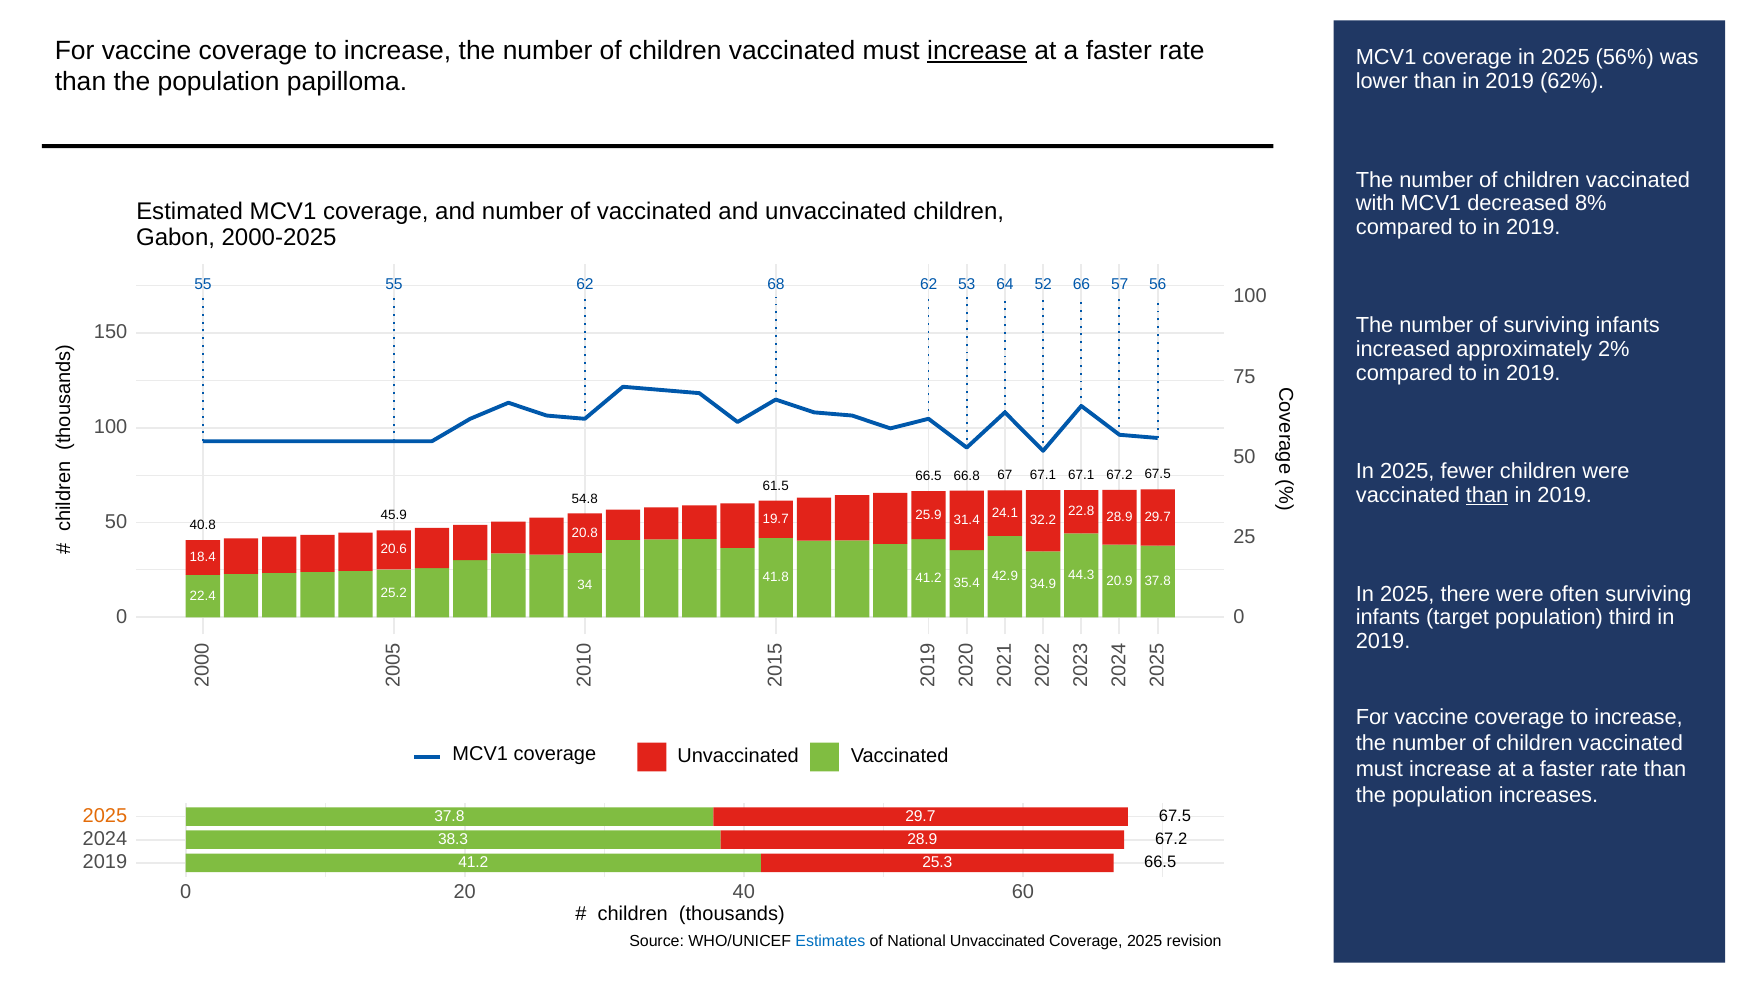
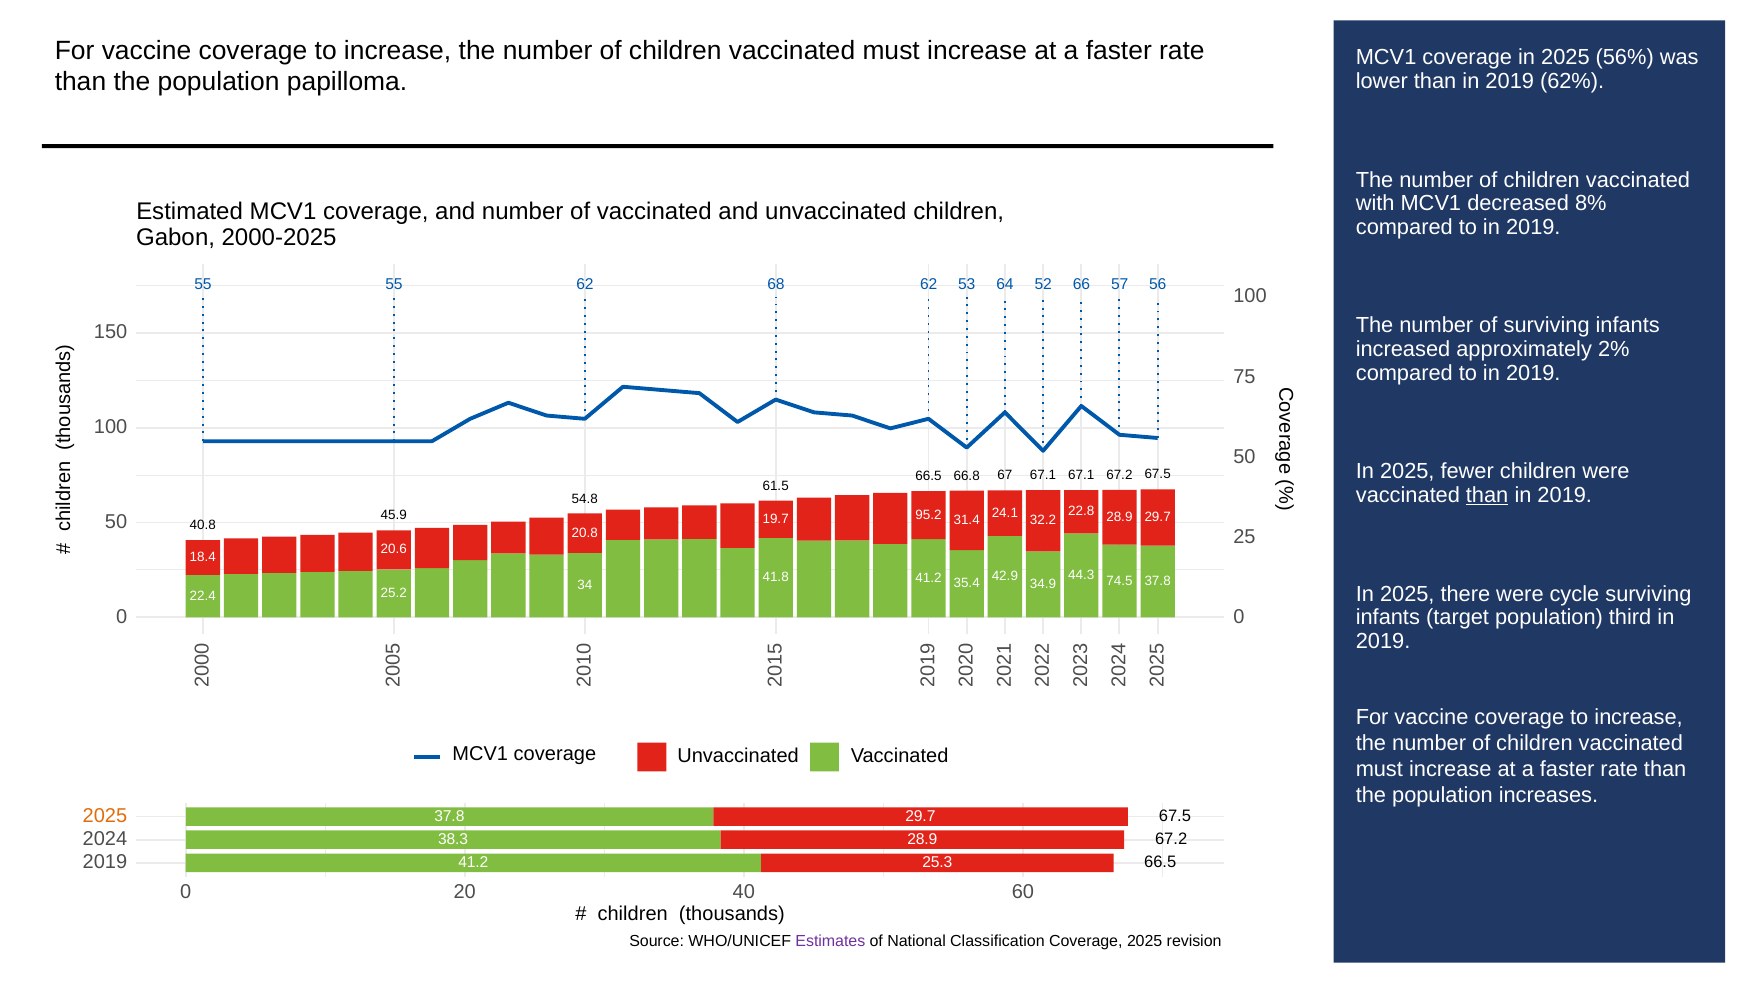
increase at (977, 50) underline: present -> none
25.9: 25.9 -> 95.2
20.9: 20.9 -> 74.5
often: often -> cycle
Estimates colour: blue -> purple
National Unvaccinated: Unvaccinated -> Classification
